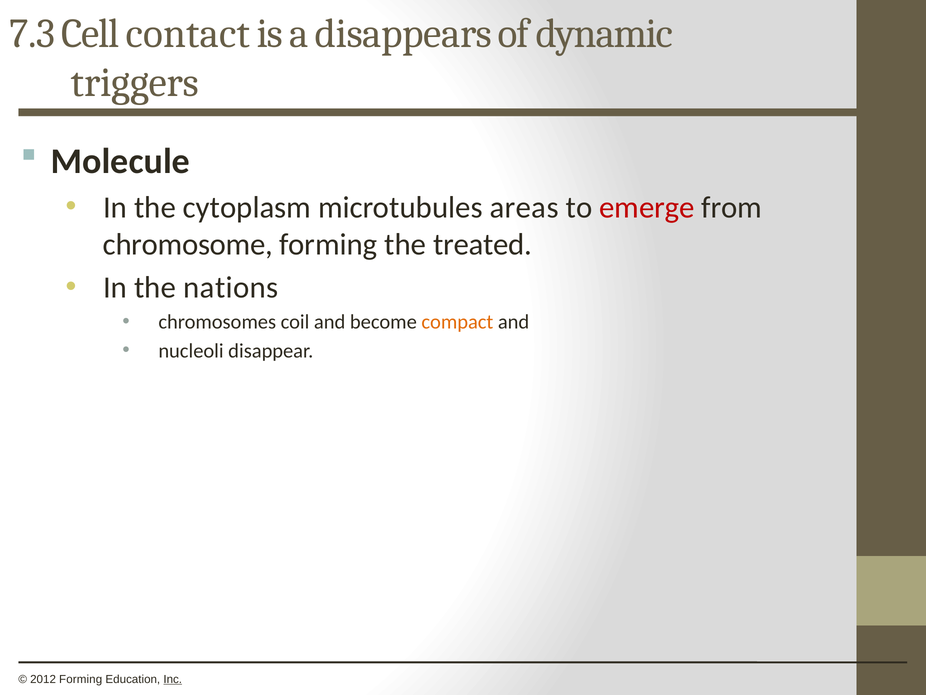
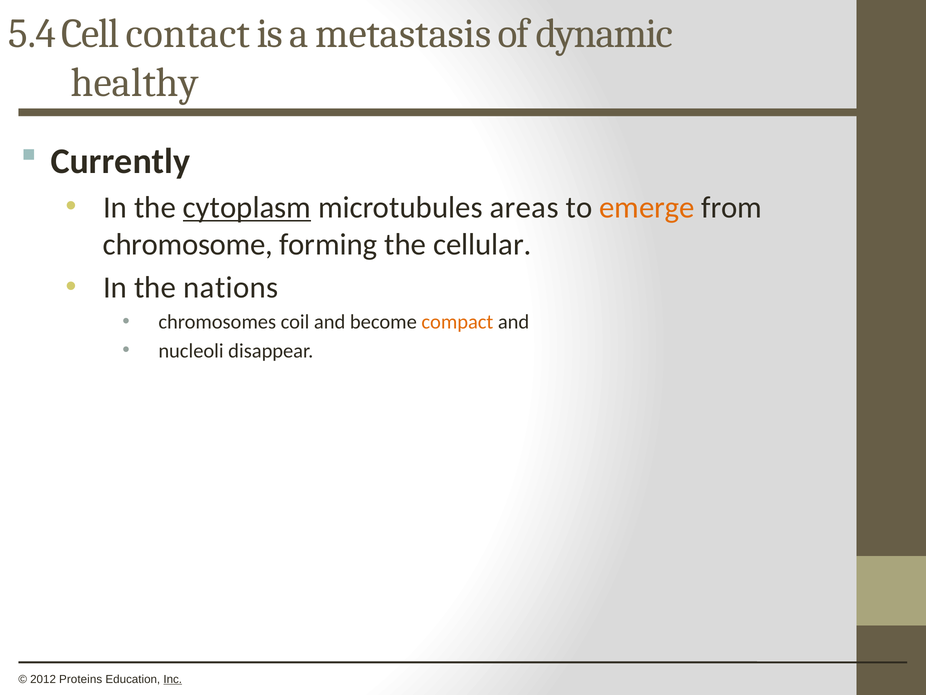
7.3: 7.3 -> 5.4
disappears: disappears -> metastasis
triggers: triggers -> healthy
Molecule: Molecule -> Currently
cytoplasm underline: none -> present
emerge colour: red -> orange
treated: treated -> cellular
2012 Forming: Forming -> Proteins
